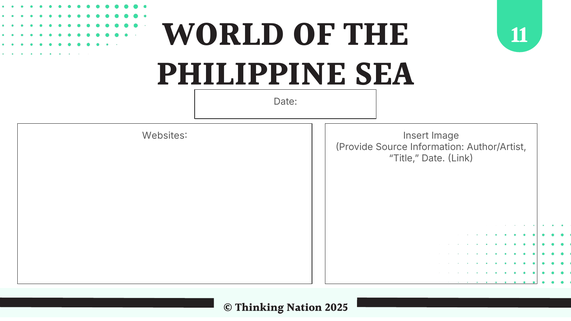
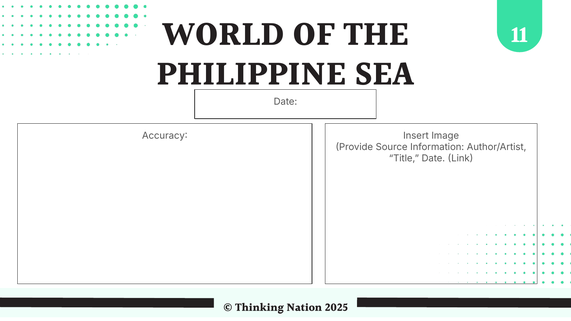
Websites: Websites -> Accuracy
